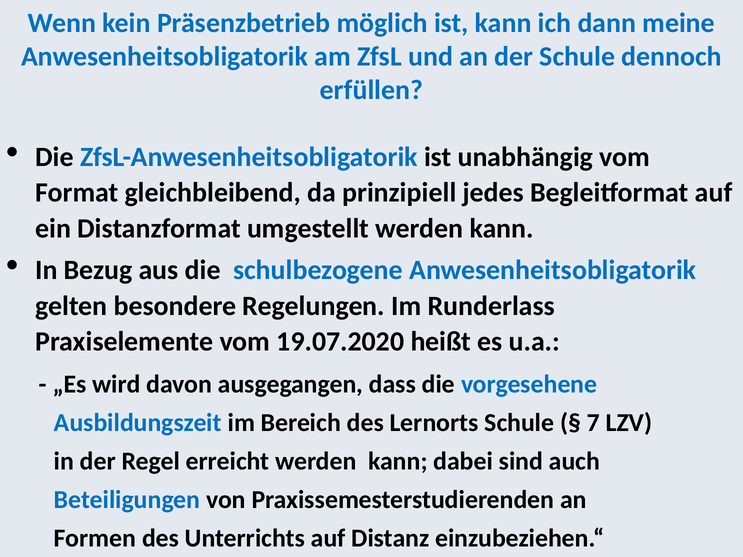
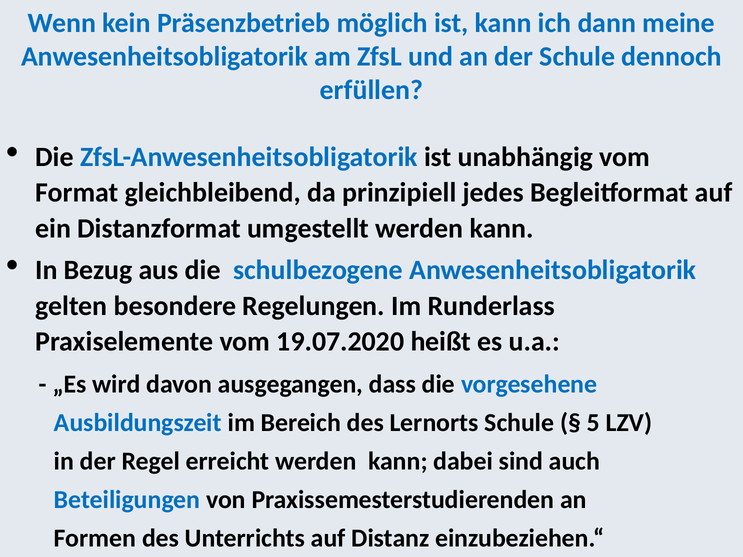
7: 7 -> 5
